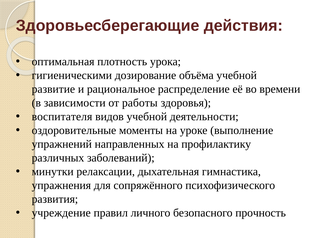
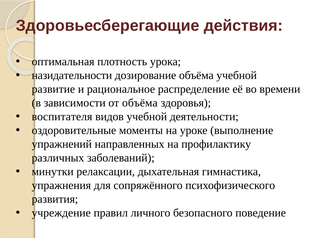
гигиеническими: гигиеническими -> назидательности
от работы: работы -> объёма
прочность: прочность -> поведение
